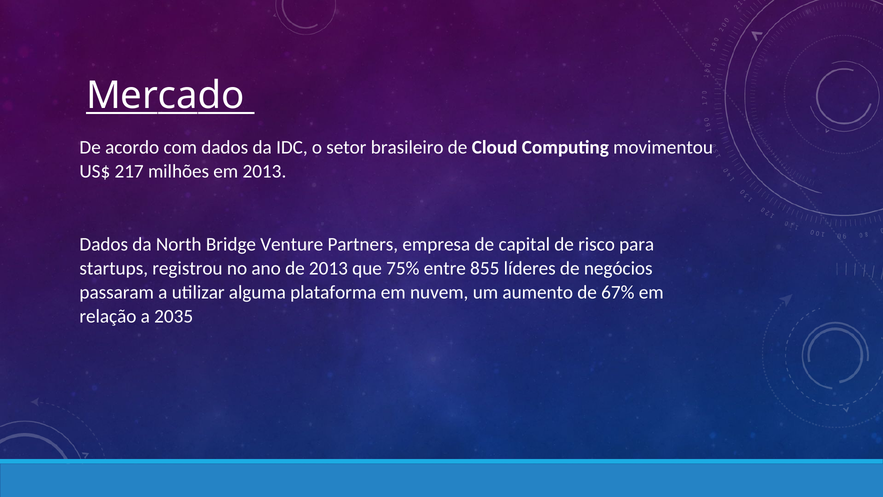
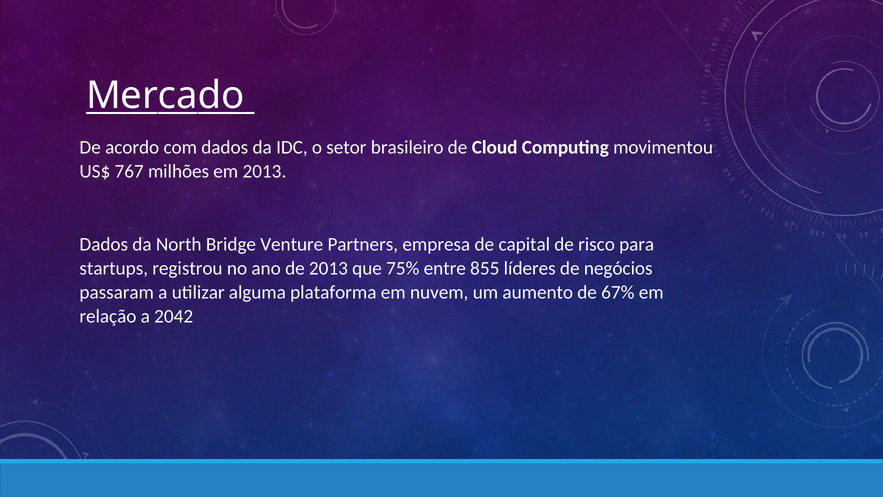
217: 217 -> 767
2035: 2035 -> 2042
